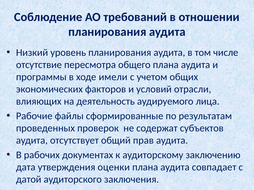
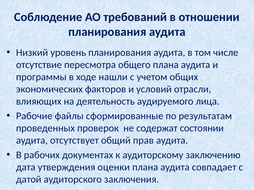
имели: имели -> нашли
субъектов: субъектов -> состоянии
